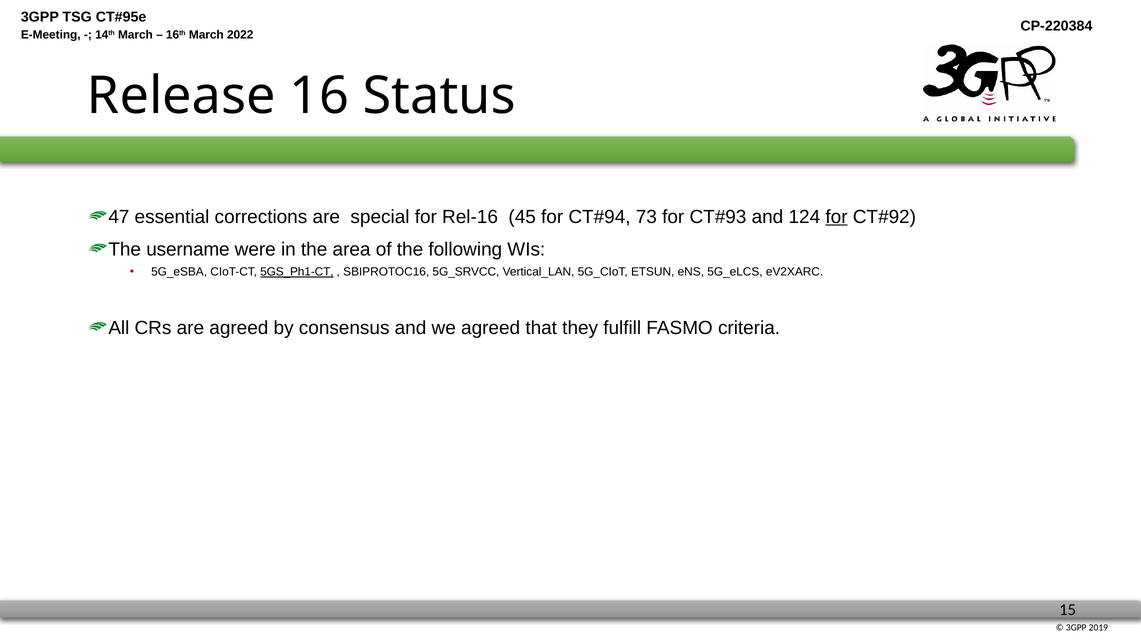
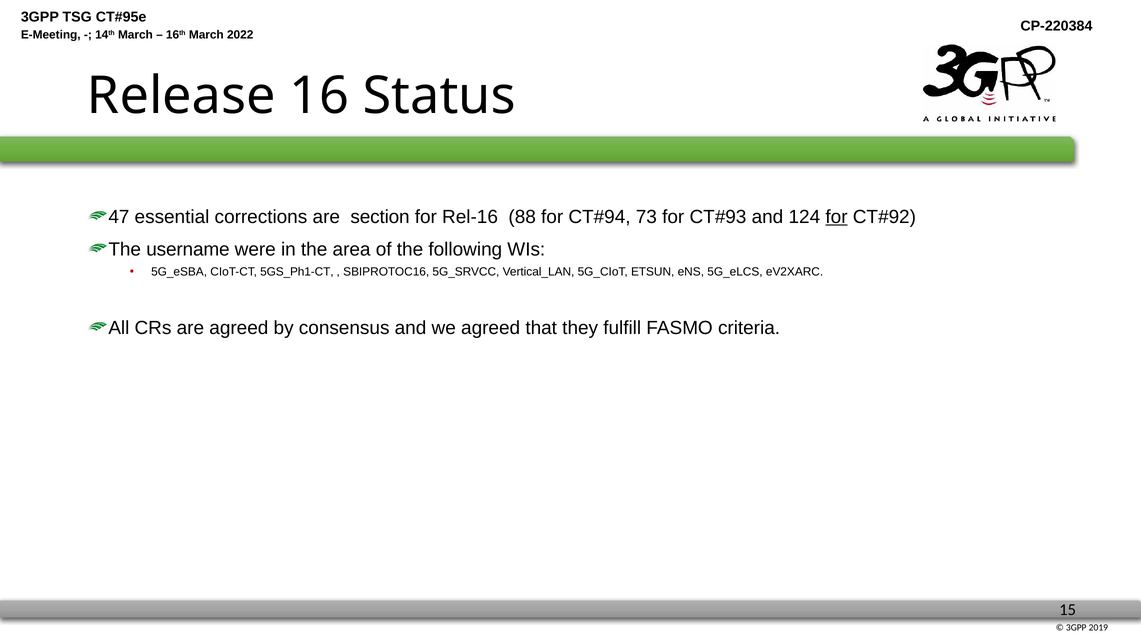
special: special -> section
45: 45 -> 88
5GS_Ph1-CT underline: present -> none
